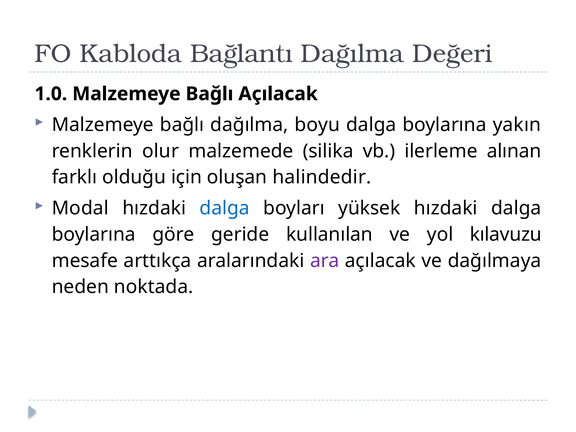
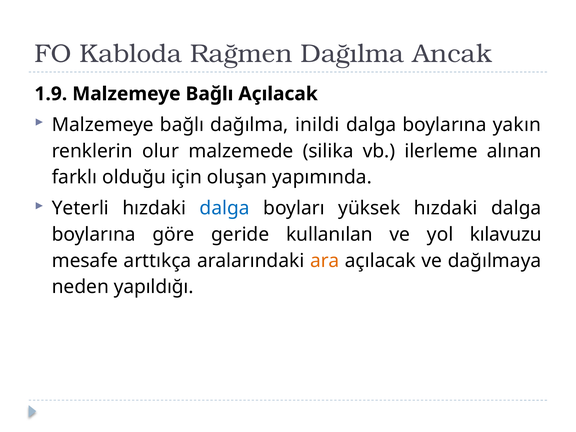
Bağlantı: Bağlantı -> Rağmen
Değeri: Değeri -> Ancak
1.0: 1.0 -> 1.9
boyu: boyu -> inildi
halindedir: halindedir -> yapımında
Modal: Modal -> Yeterli
ara colour: purple -> orange
noktada: noktada -> yapıldığı
